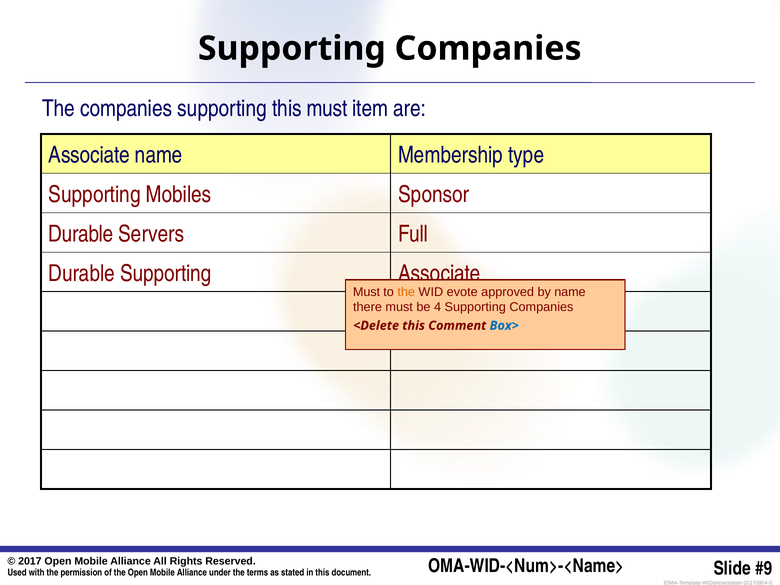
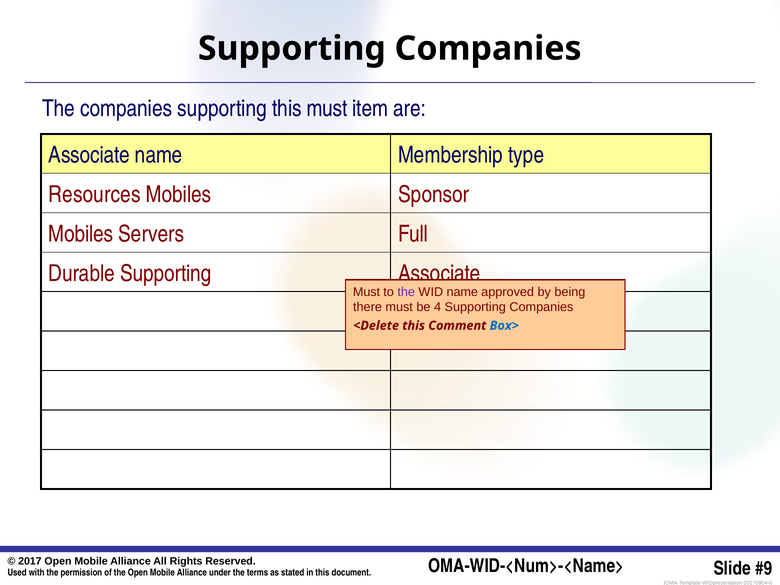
Supporting at (95, 195): Supporting -> Resources
Durable at (81, 234): Durable -> Mobiles
the at (406, 292) colour: orange -> purple
WID evote: evote -> name
by name: name -> being
